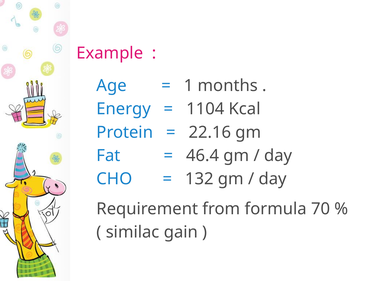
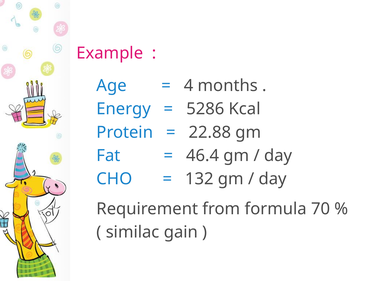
1: 1 -> 4
1104: 1104 -> 5286
22.16: 22.16 -> 22.88
